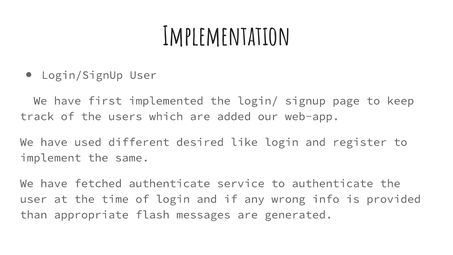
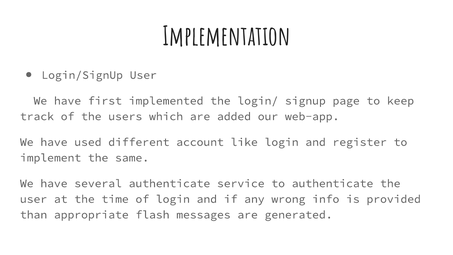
desired: desired -> account
fetched: fetched -> several
